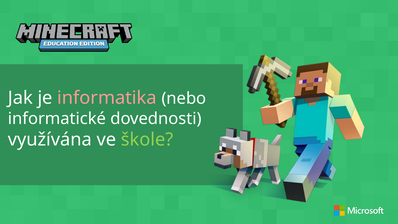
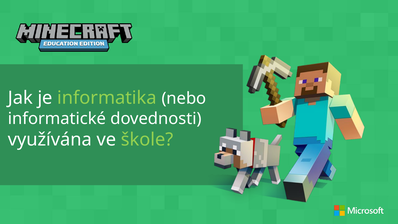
informatika colour: pink -> light green
